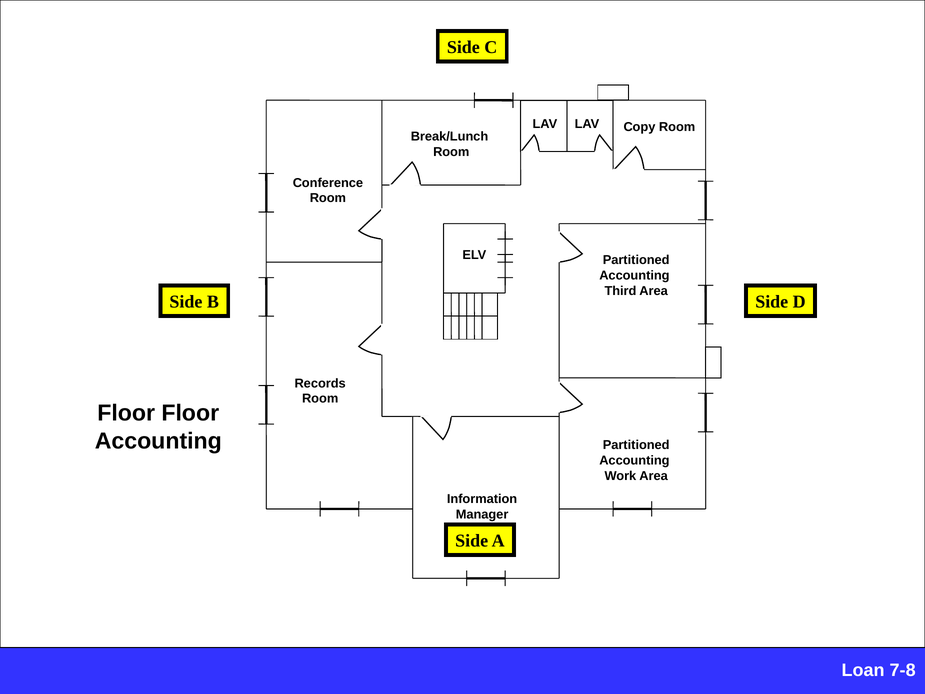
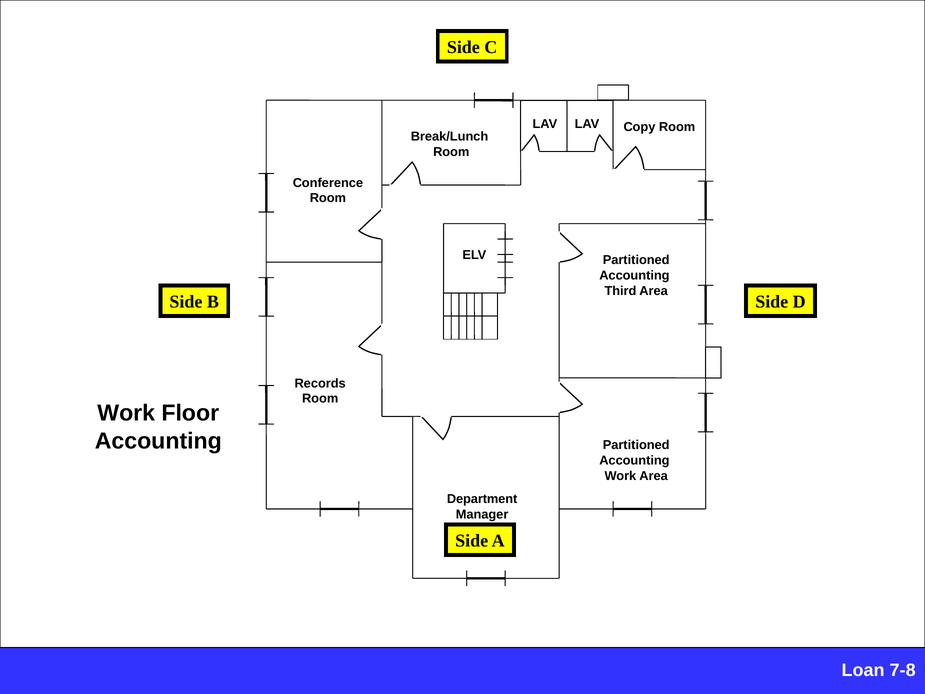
Floor at (126, 413): Floor -> Work
Information: Information -> Department
